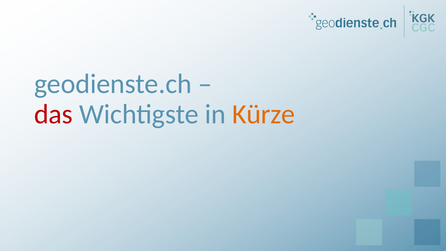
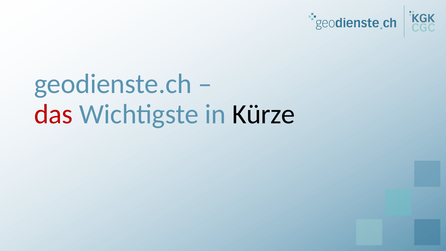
Kürze colour: orange -> black
